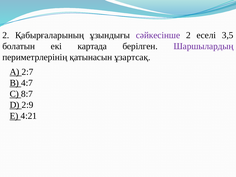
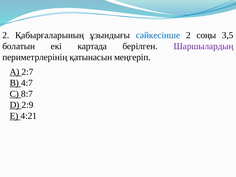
сәйкесінше colour: purple -> blue
еселі: еселі -> соңы
ұзартсақ: ұзартсақ -> меңгеріп
